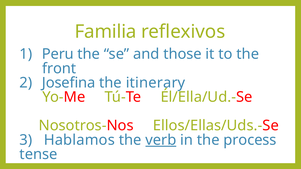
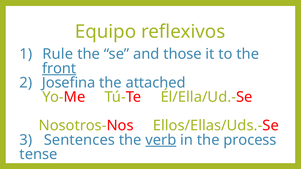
Familia: Familia -> Equipo
Peru: Peru -> Rule
front underline: none -> present
itinerary: itinerary -> attached
Hablamos: Hablamos -> Sentences
